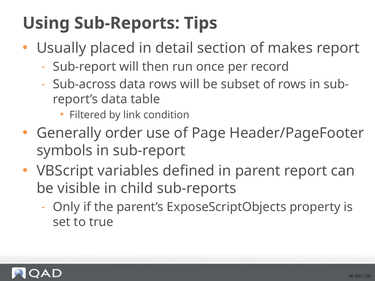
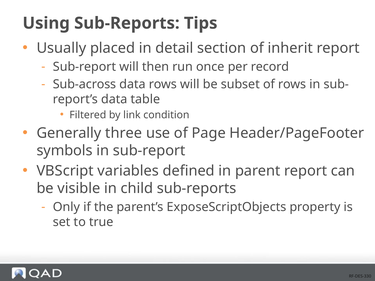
makes: makes -> inherit
order: order -> three
